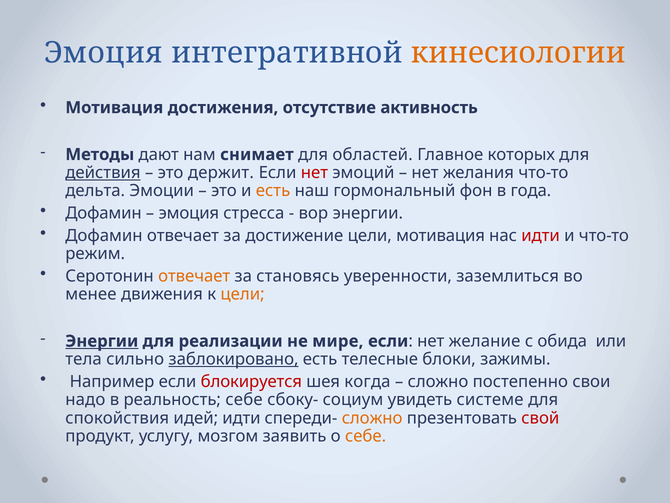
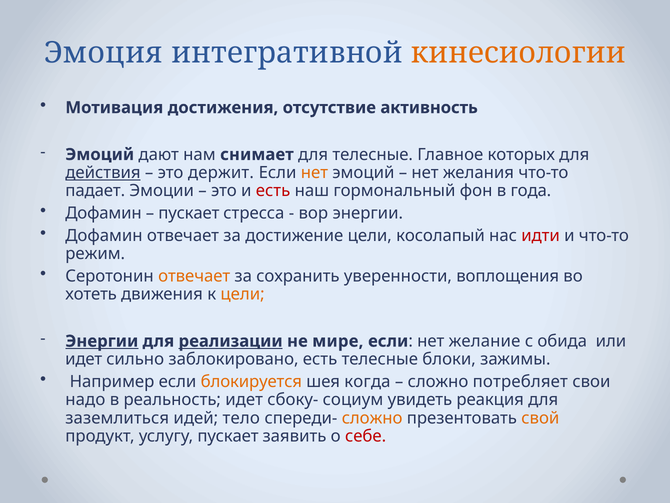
Методы at (100, 154): Методы -> Эмоций
для областей: областей -> телесные
нет at (314, 172) colour: red -> orange
дельта: дельта -> падает
есть at (273, 191) colour: orange -> red
эмоция at (189, 213): эмоция -> пускает
цели мотивация: мотивация -> косолапый
становясь: становясь -> сохранить
заземлиться: заземлиться -> воплощения
менее: менее -> хотеть
реализации underline: none -> present
тела at (84, 359): тела -> идет
заблокировано underline: present -> none
блокируется colour: red -> orange
постепенно: постепенно -> потребляет
реальность себе: себе -> идет
системе: системе -> реакция
спокойствия: спокойствия -> заземлиться
идей идти: идти -> тело
свой colour: red -> orange
услугу мозгом: мозгом -> пускает
себе at (366, 436) colour: orange -> red
